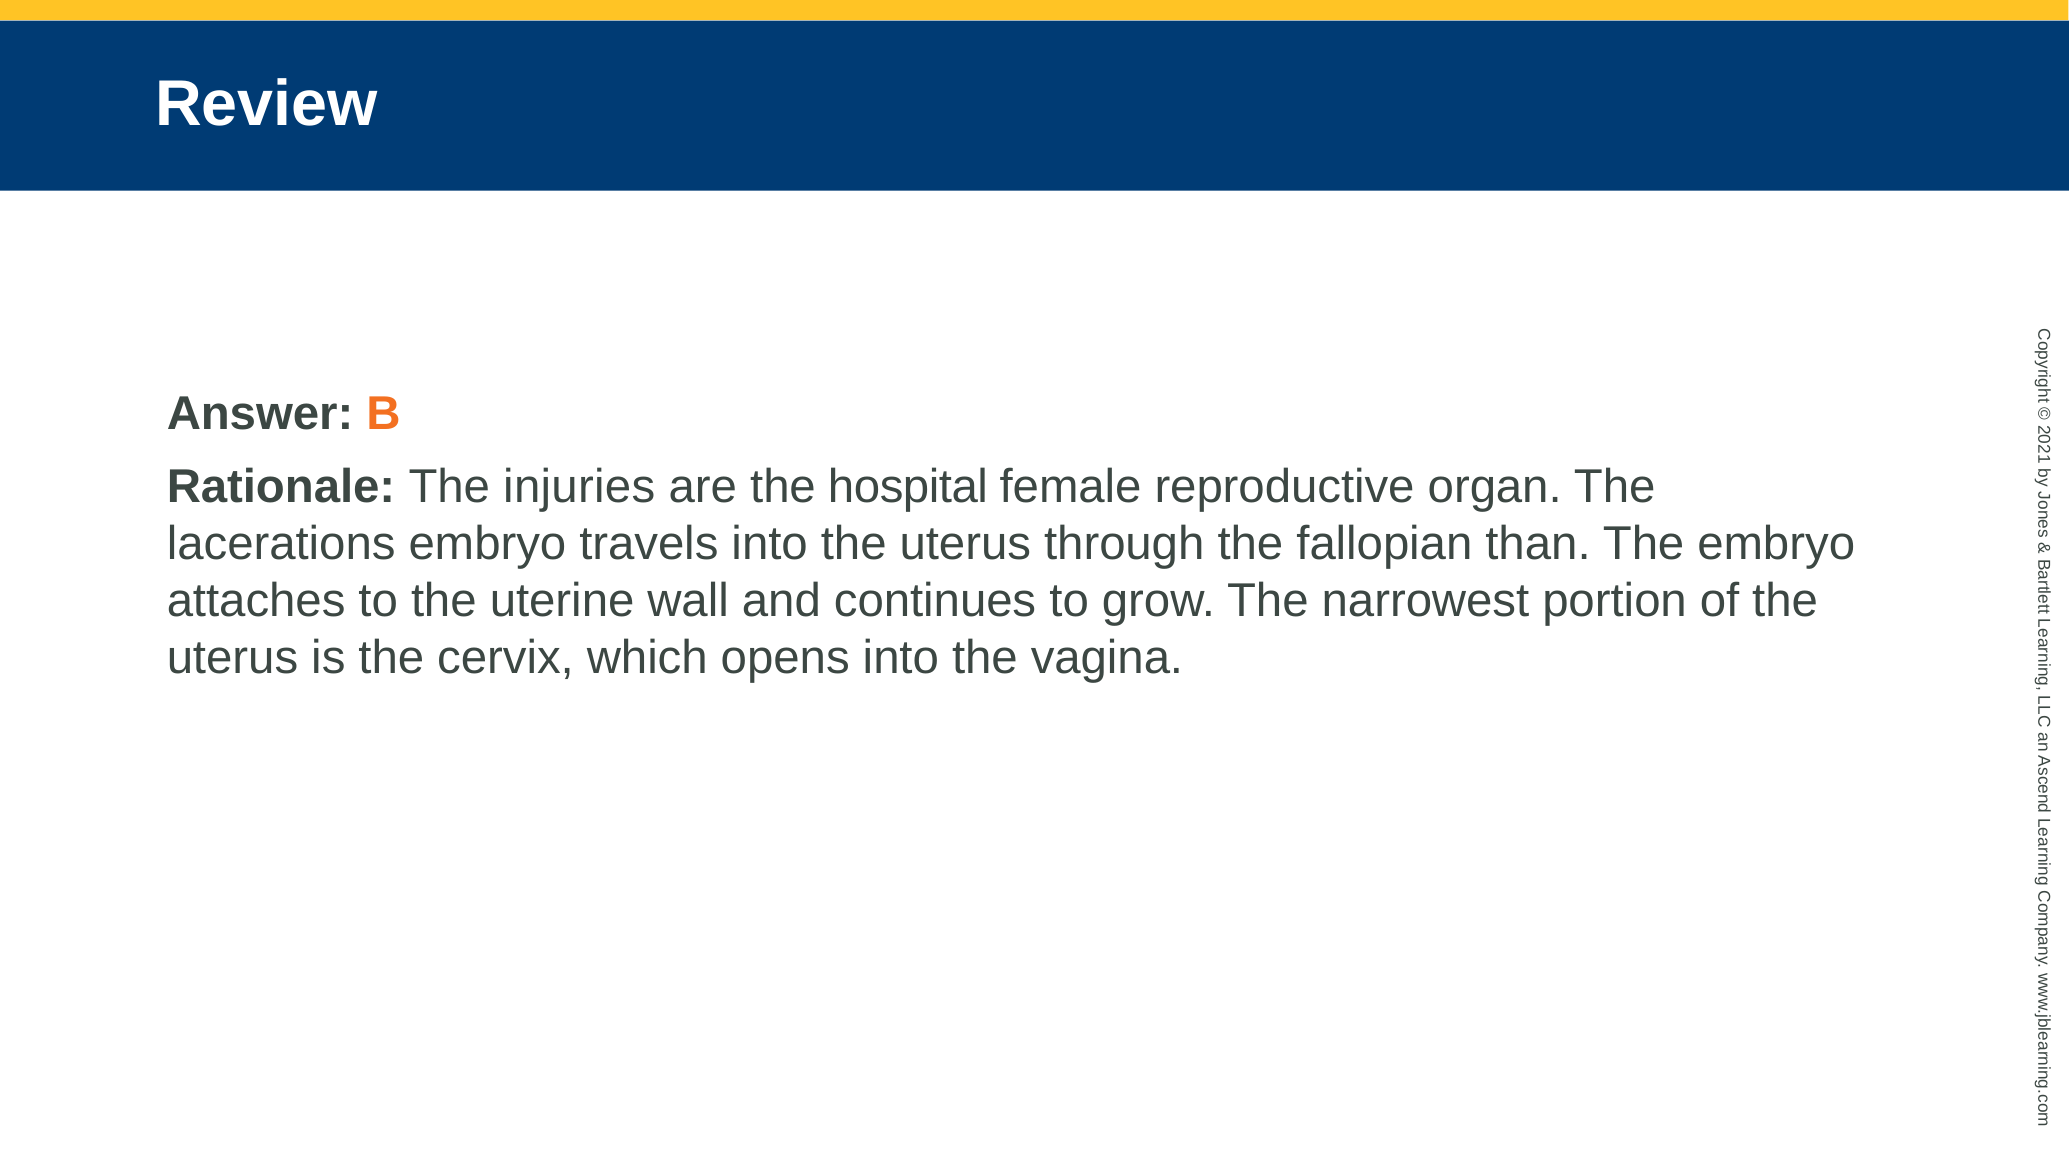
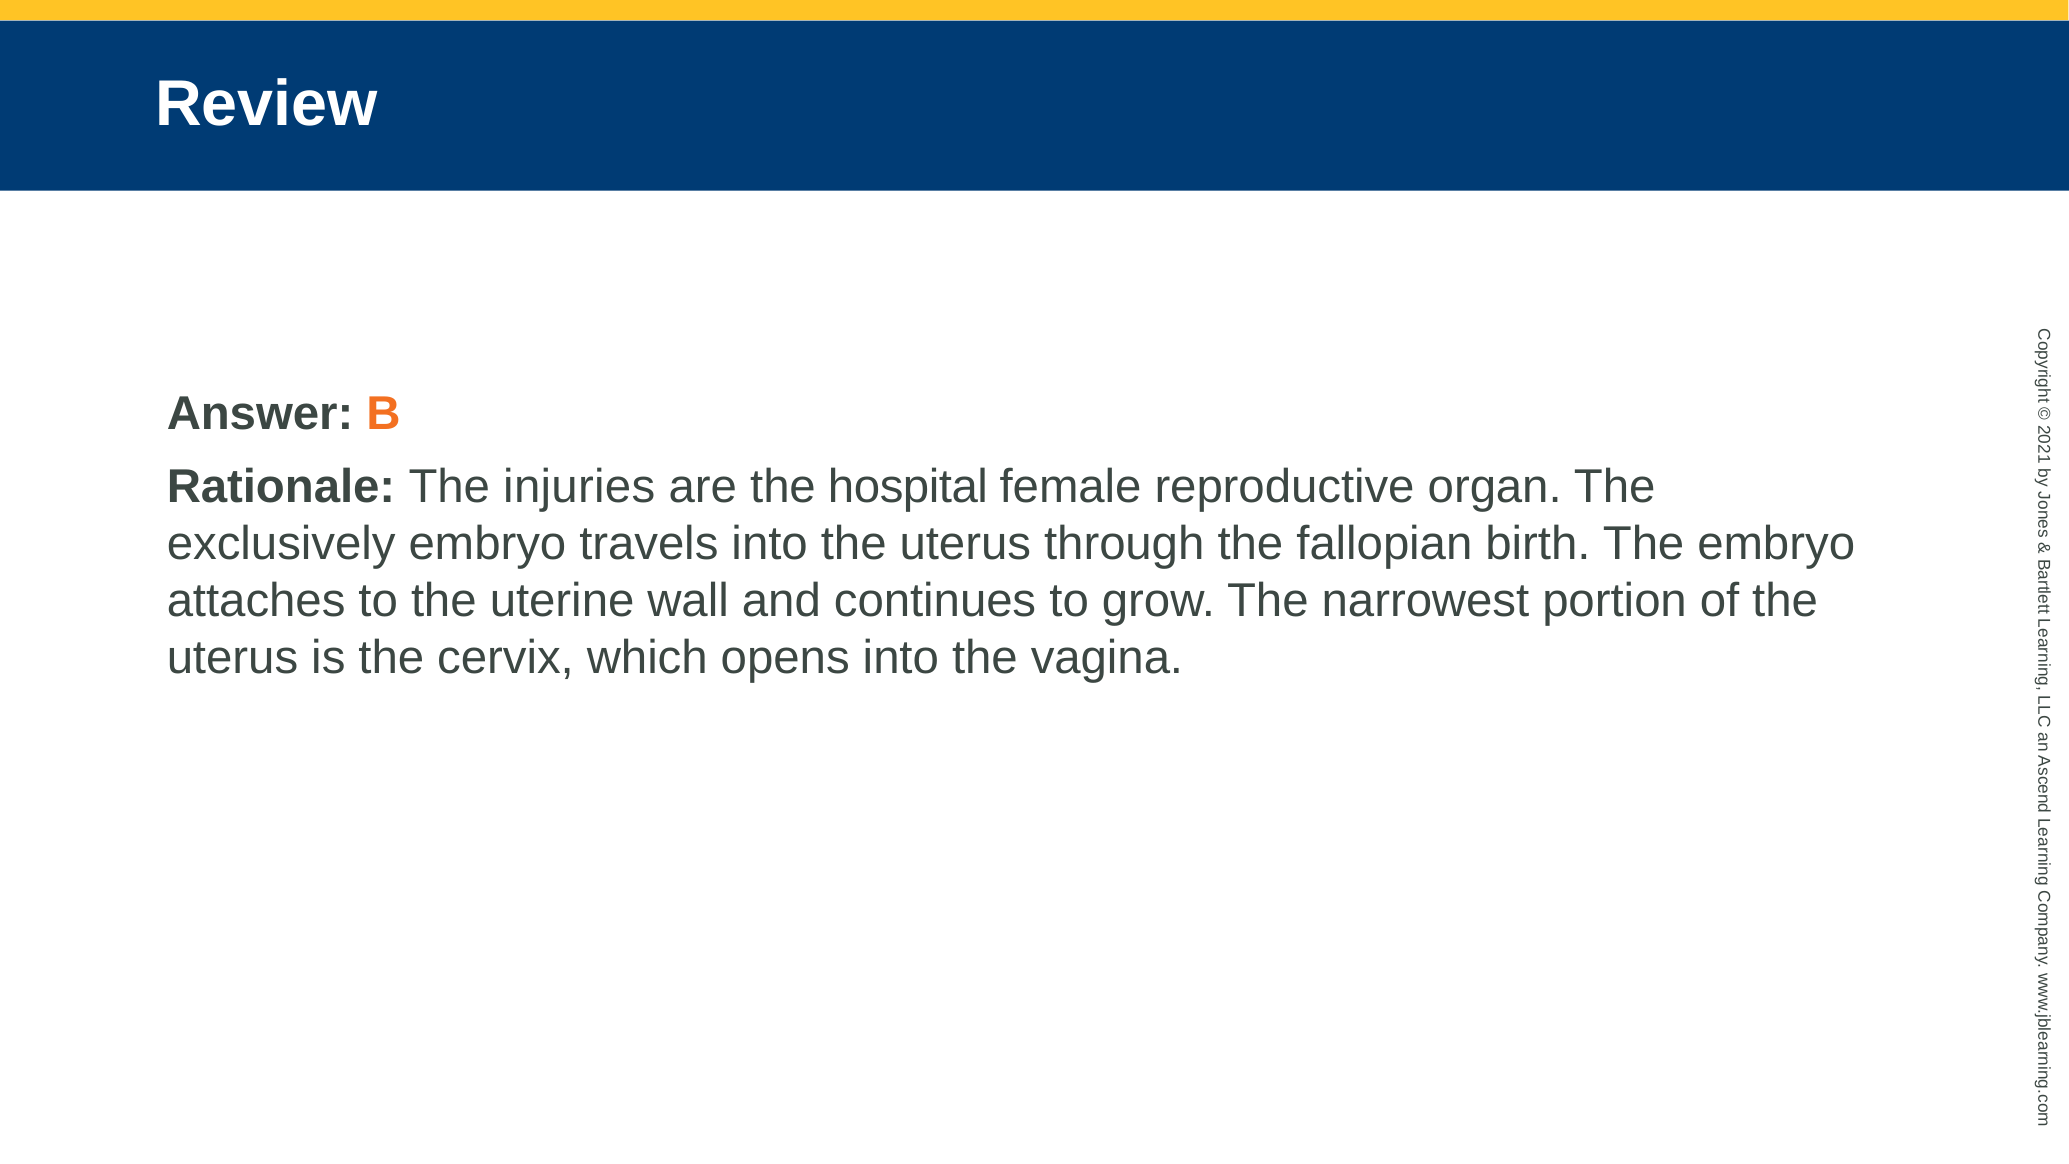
lacerations: lacerations -> exclusively
than: than -> birth
